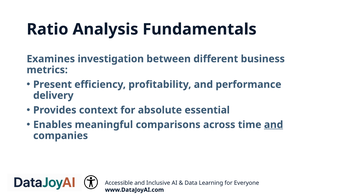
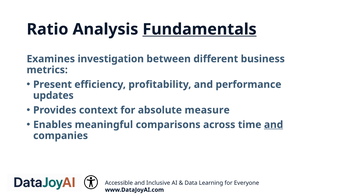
Fundamentals underline: none -> present
delivery: delivery -> updates
essential: essential -> measure
